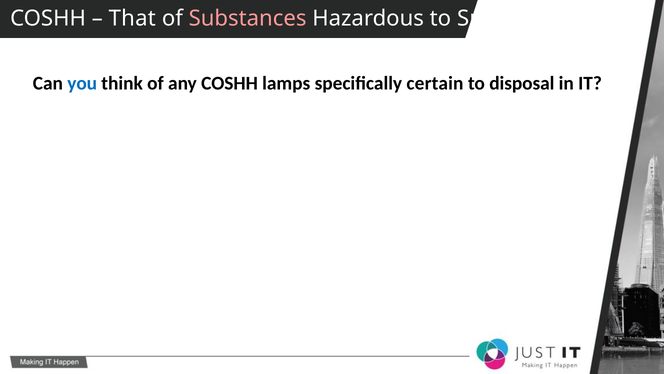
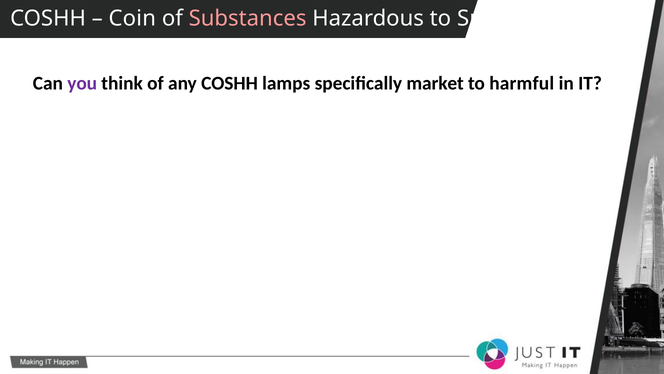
That: That -> Coin
you colour: blue -> purple
certain: certain -> market
disposal: disposal -> harmful
